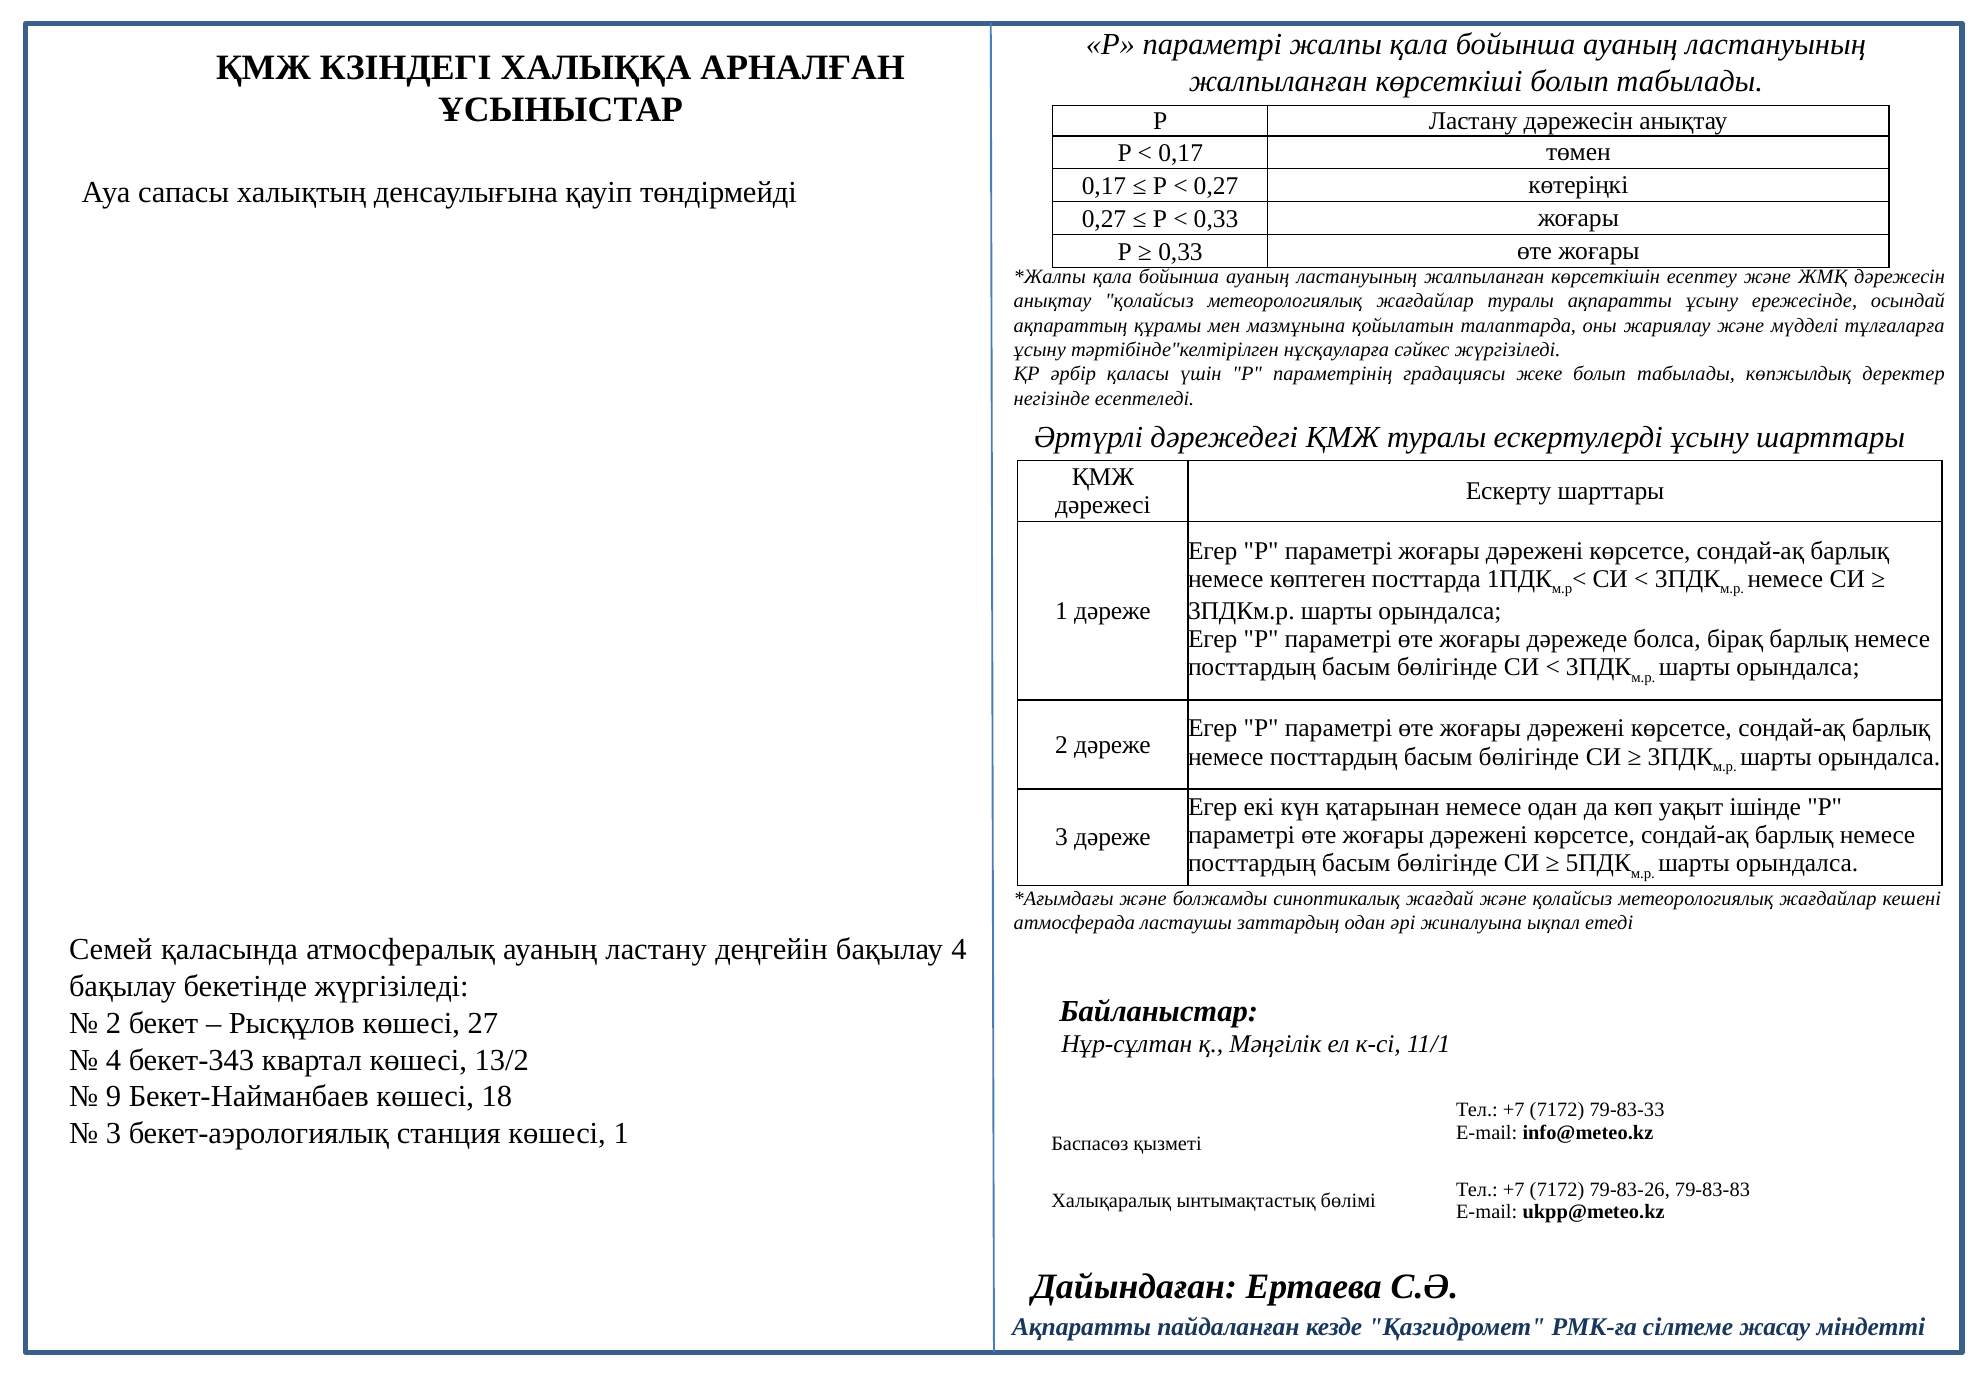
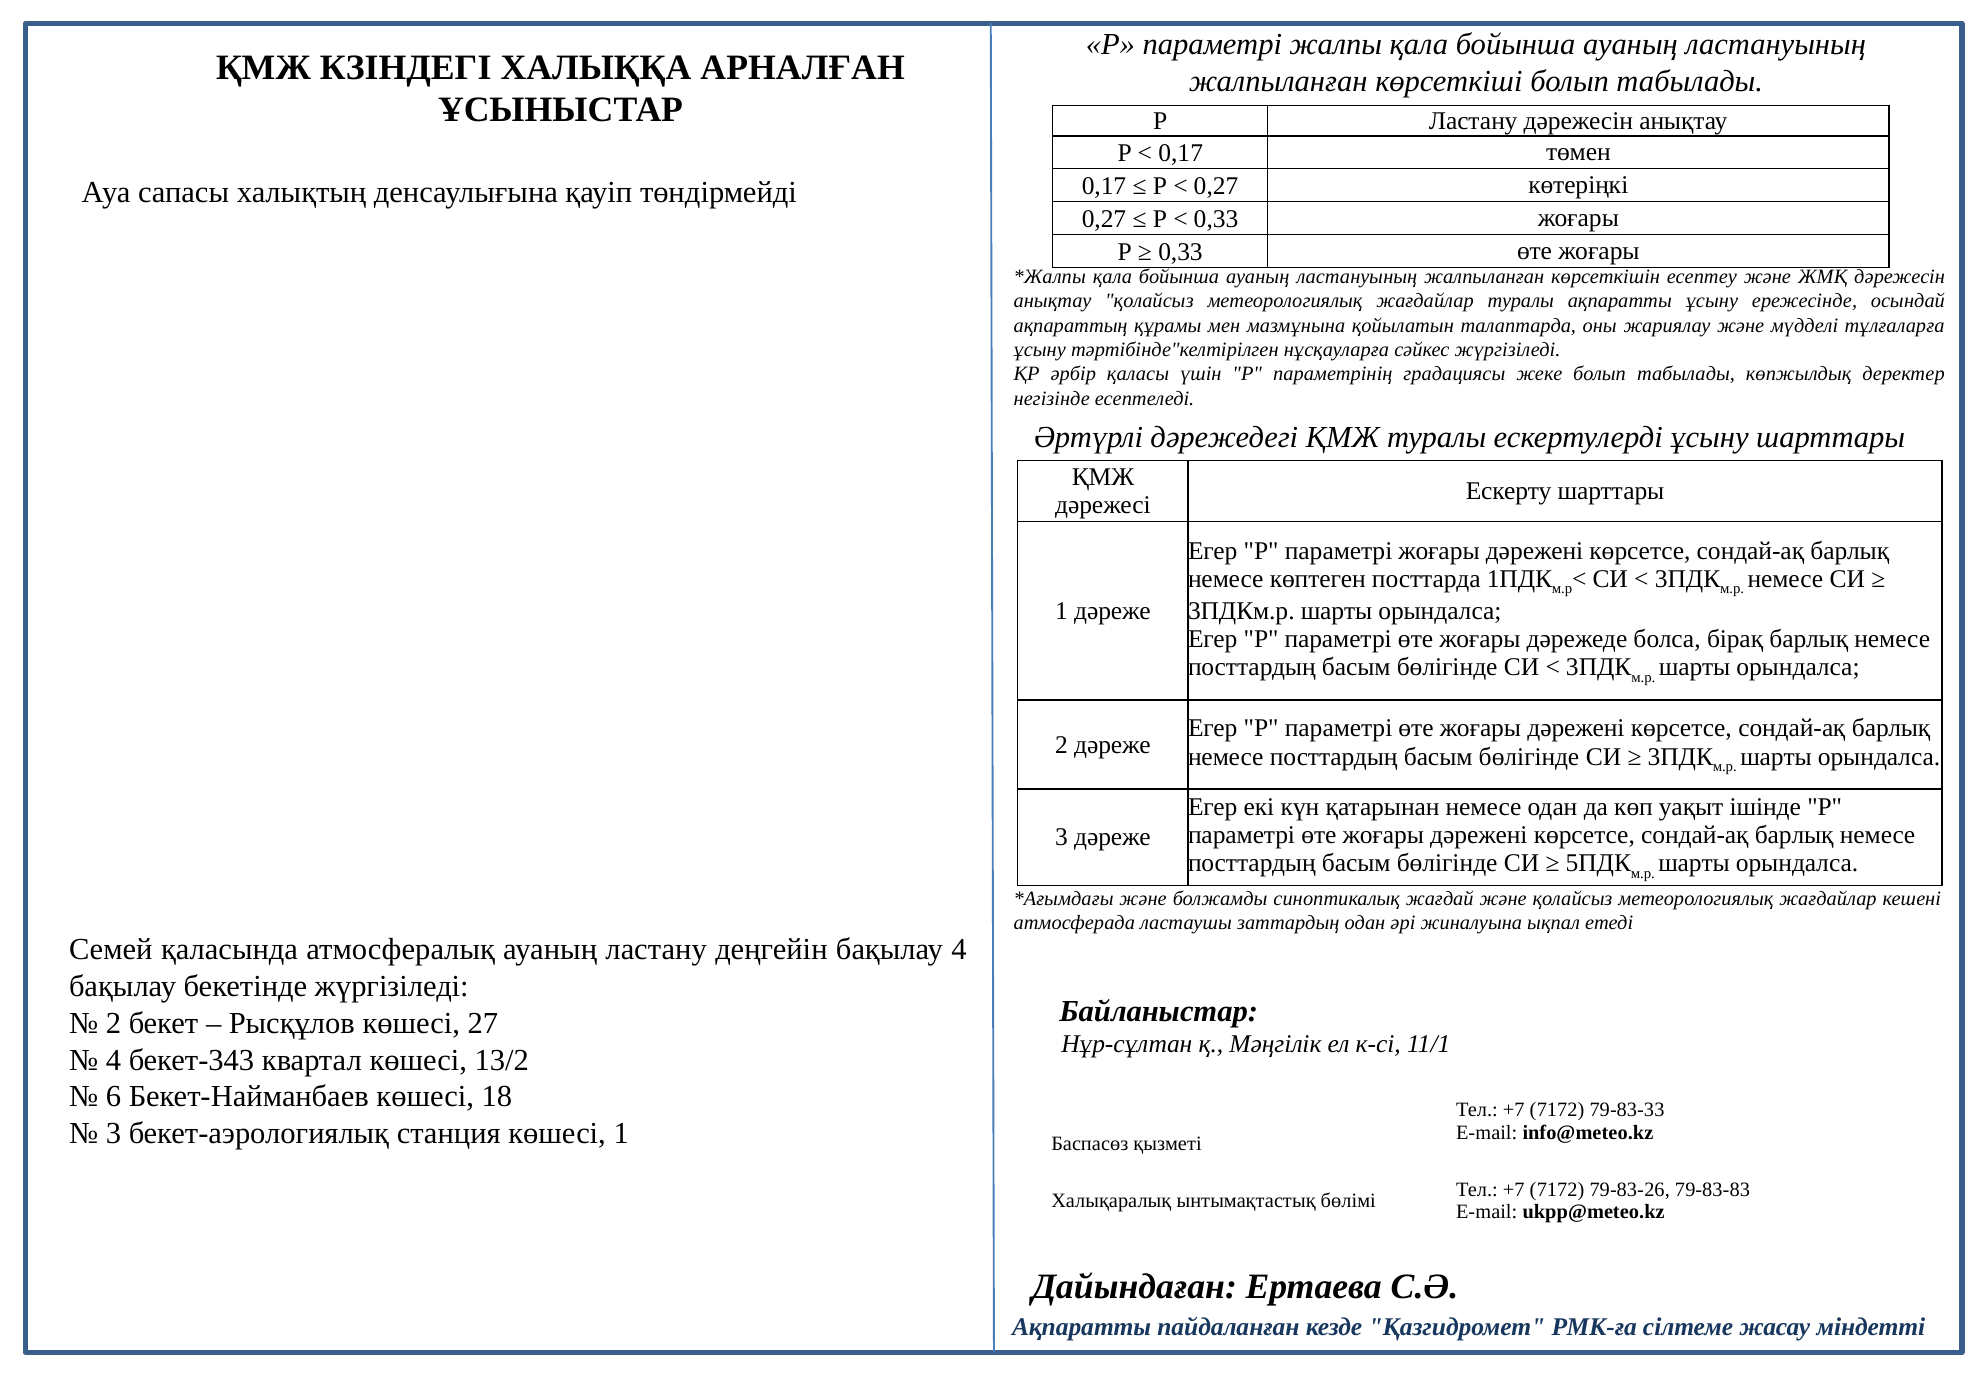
9: 9 -> 6
